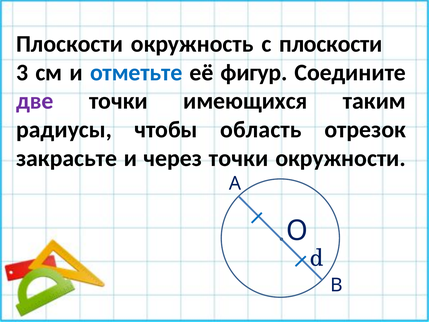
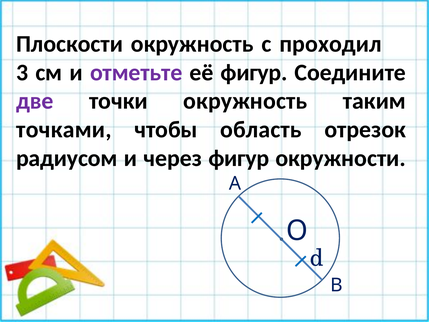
с плоскости: плоскости -> проходил
отметьте colour: blue -> purple
точки имеющихся: имеющихся -> окружность
радиусы: радиусы -> точками
закрасьте: закрасьте -> радиусом
через точки: точки -> фигур
